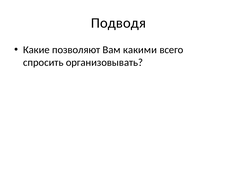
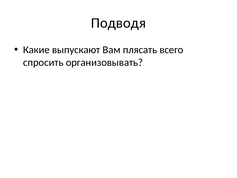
позволяют: позволяют -> выпускают
какими: какими -> плясать
